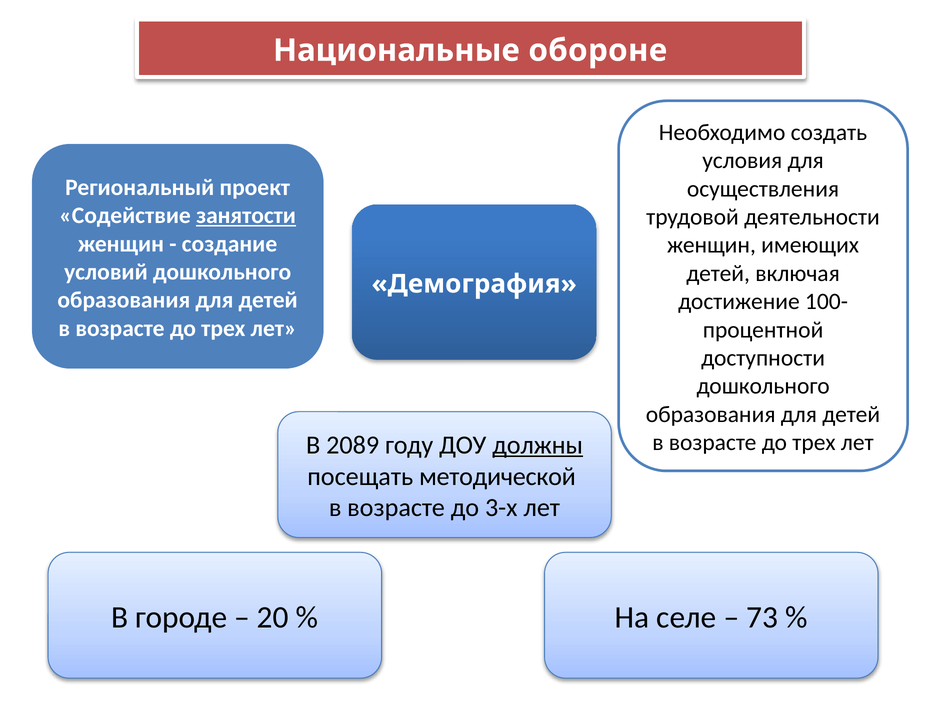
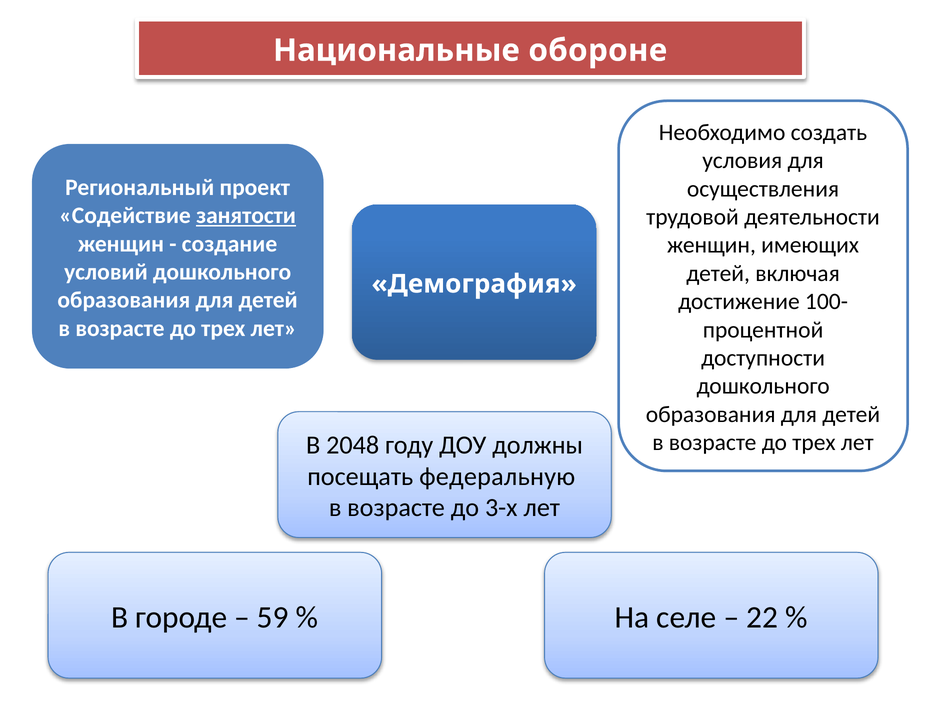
2089: 2089 -> 2048
должны underline: present -> none
методической: методической -> федеральную
20: 20 -> 59
73: 73 -> 22
